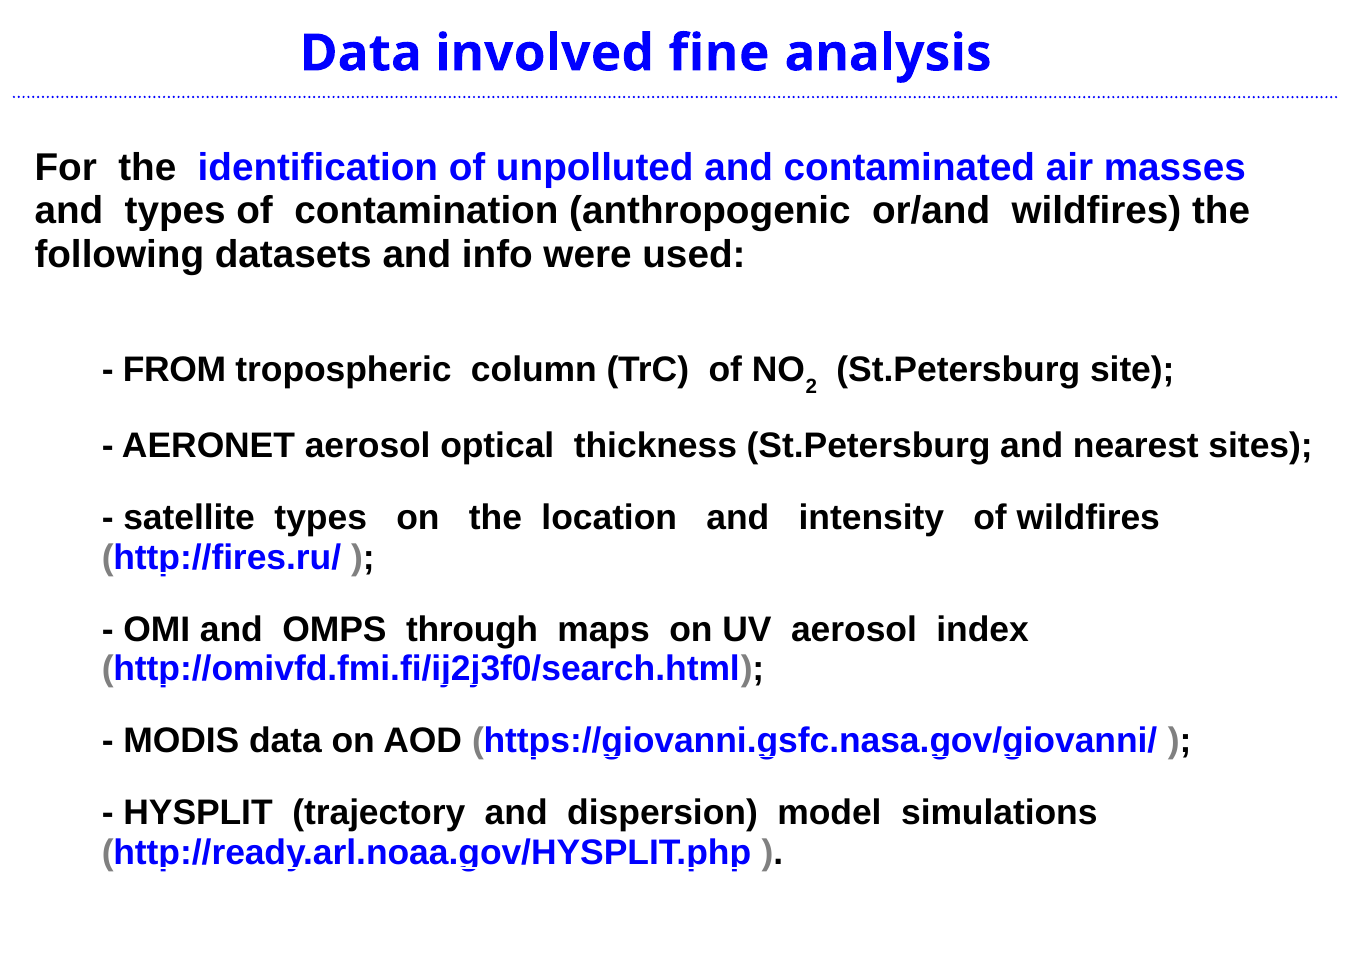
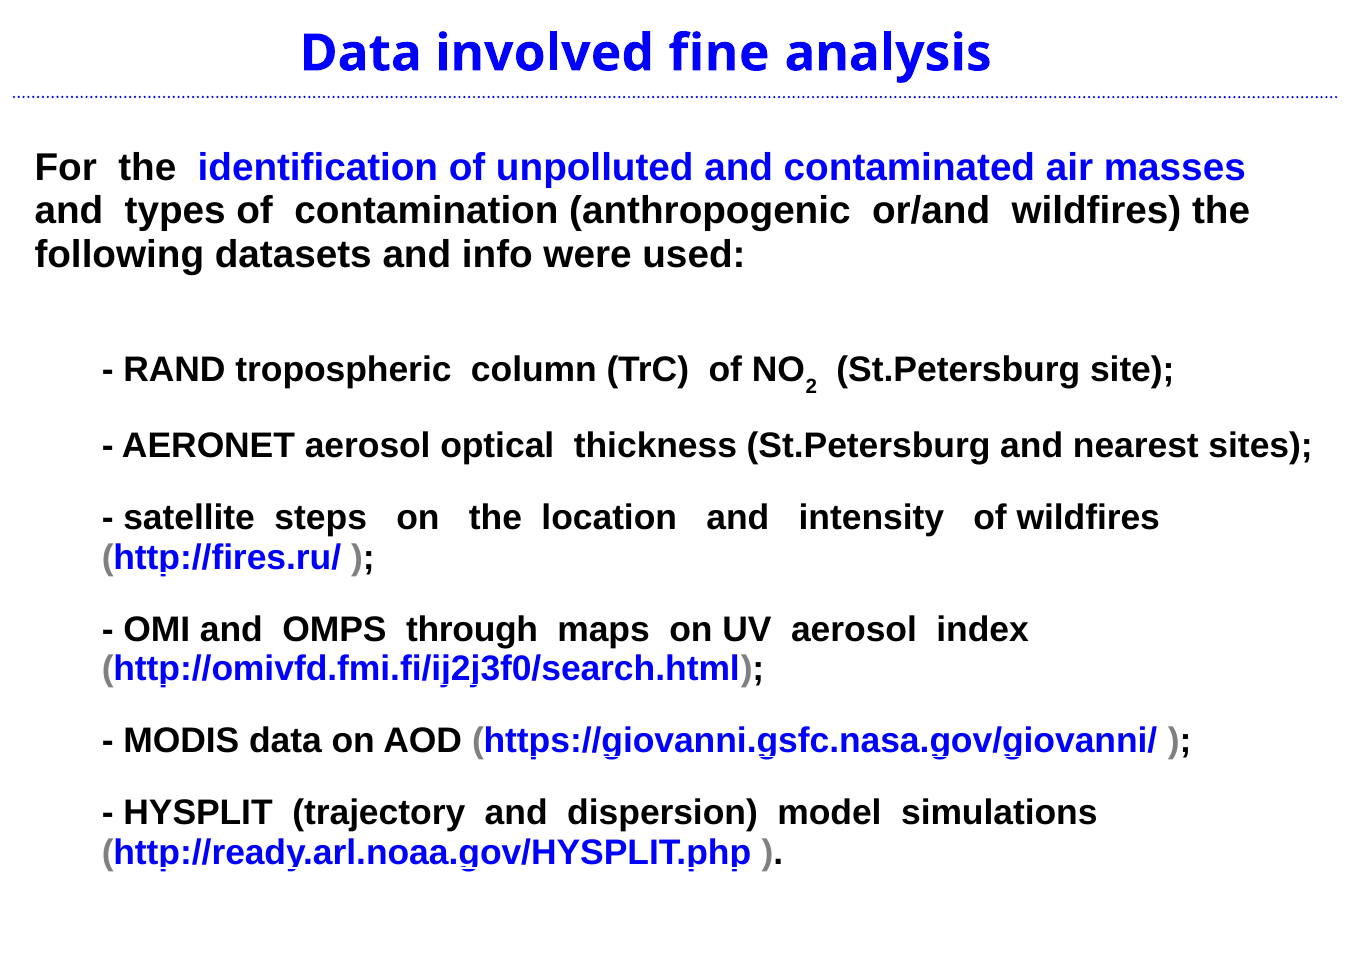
FROM: FROM -> RAND
satellite types: types -> steps
